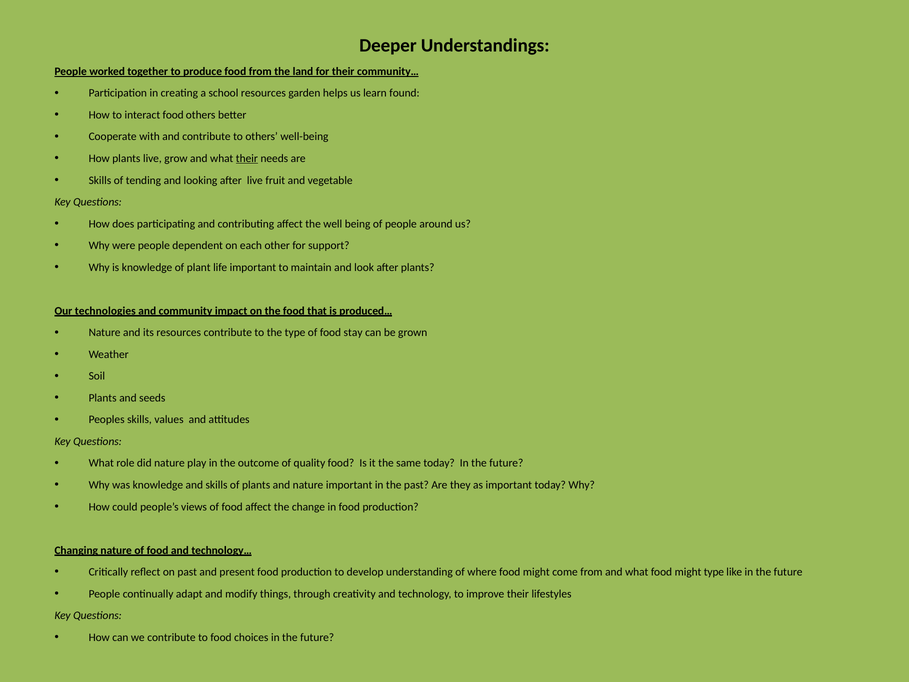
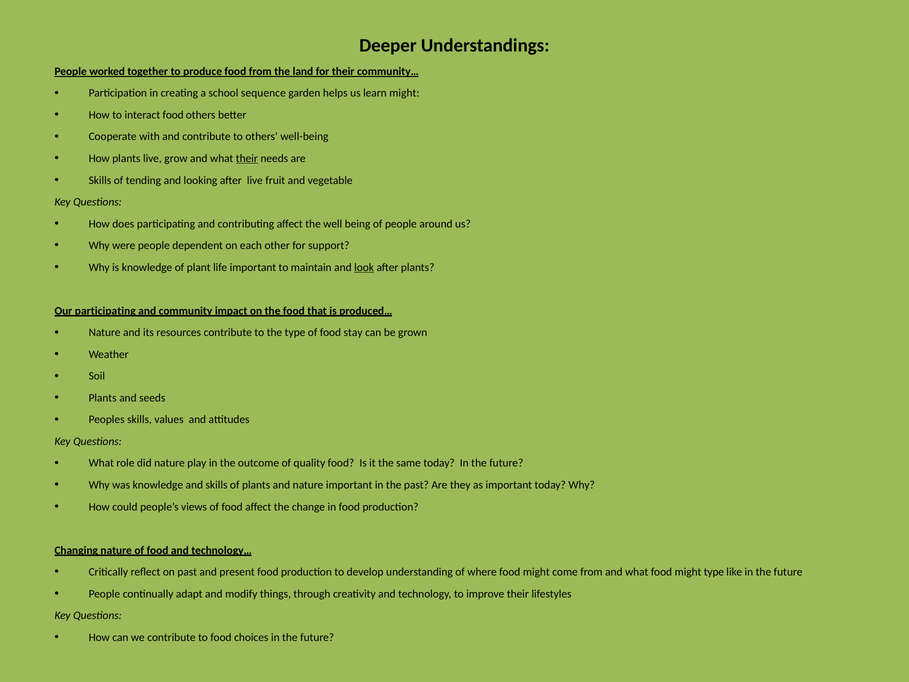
school resources: resources -> sequence
learn found: found -> might
look underline: none -> present
Our technologies: technologies -> participating
